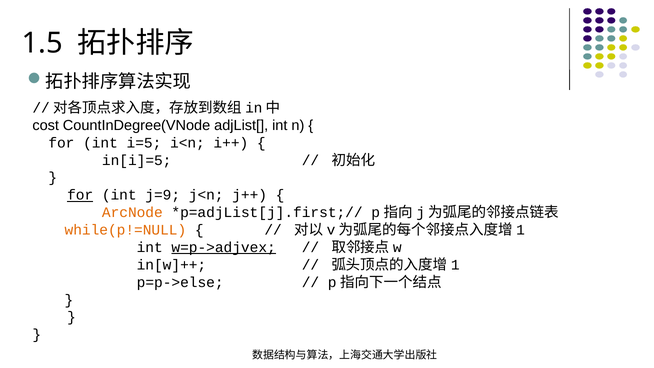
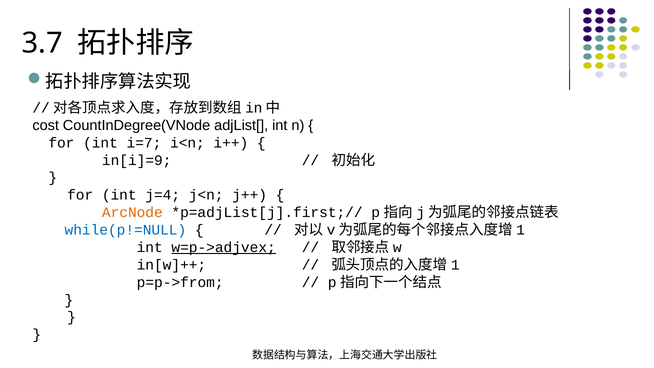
1.5: 1.5 -> 3.7
i=5: i=5 -> i=7
in[i]=5: in[i]=5 -> in[i]=9
for at (80, 195) underline: present -> none
j=9: j=9 -> j=4
while(p!=NULL colour: orange -> blue
p=p->else: p=p->else -> p=p->from
